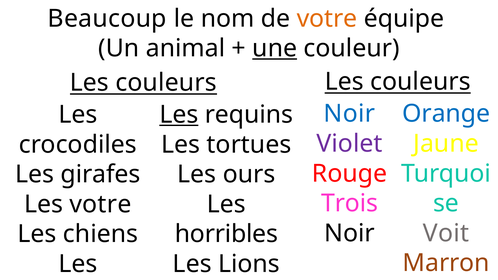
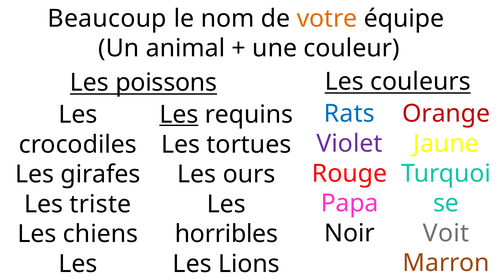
une underline: present -> none
couleurs at (166, 83): couleurs -> poissons
Noir at (349, 114): Noir -> Rats
Orange colour: blue -> red
Trois: Trois -> Papa
Les votre: votre -> triste
